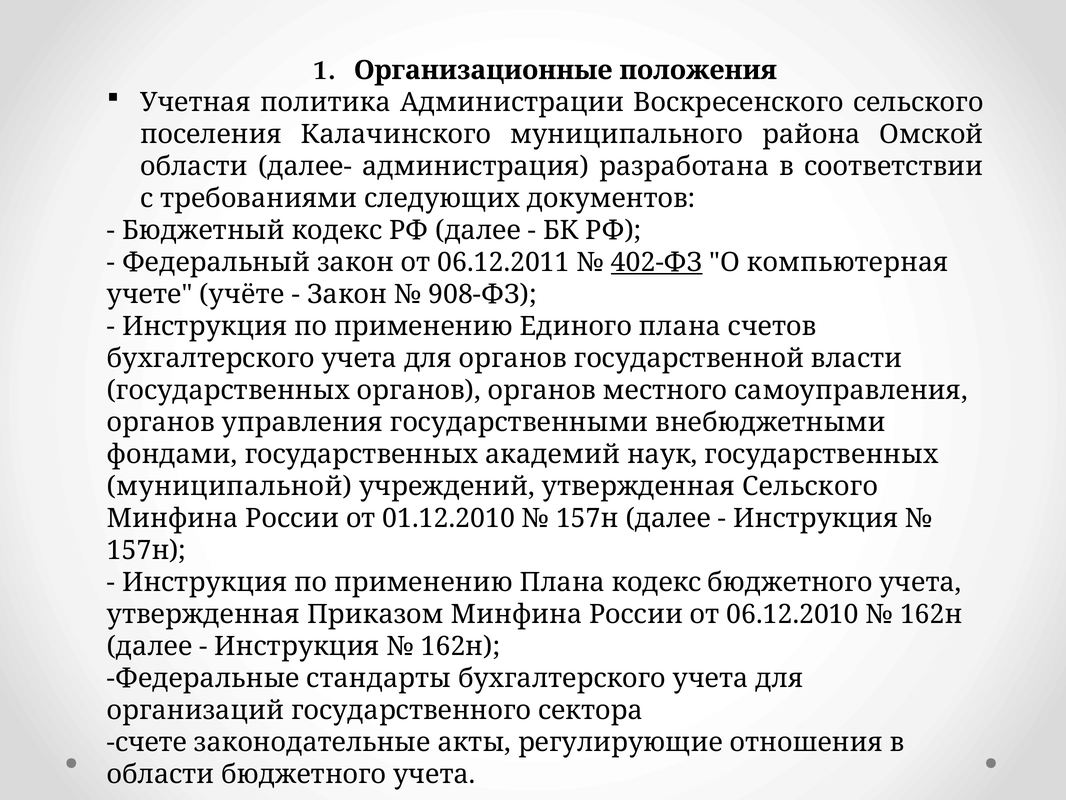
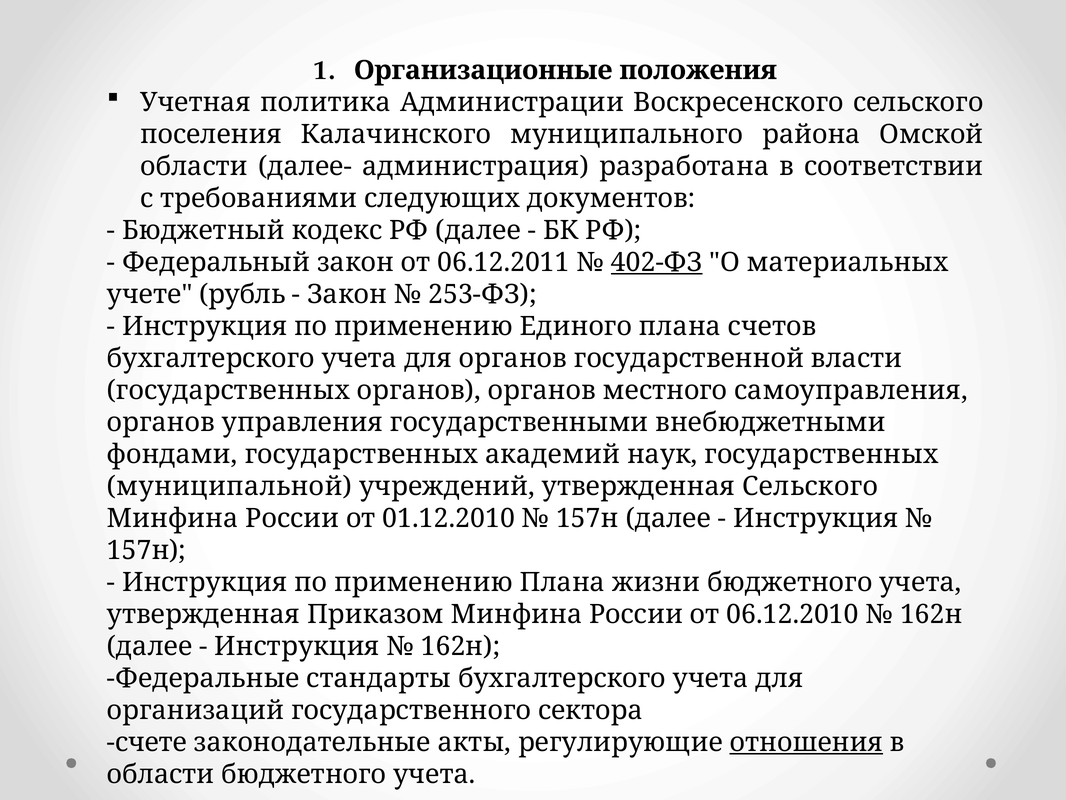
компьютерная: компьютерная -> материальных
учёте: учёте -> рубль
908-ФЗ: 908-ФЗ -> 253-ФЗ
Плана кодекс: кодекс -> жизни
отношения underline: none -> present
